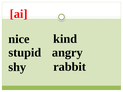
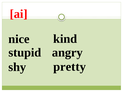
rabbit: rabbit -> pretty
